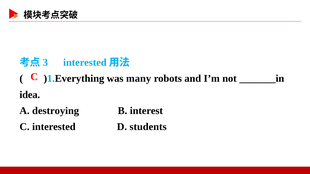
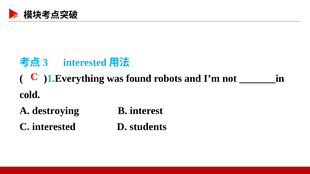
many: many -> found
idea: idea -> cold
